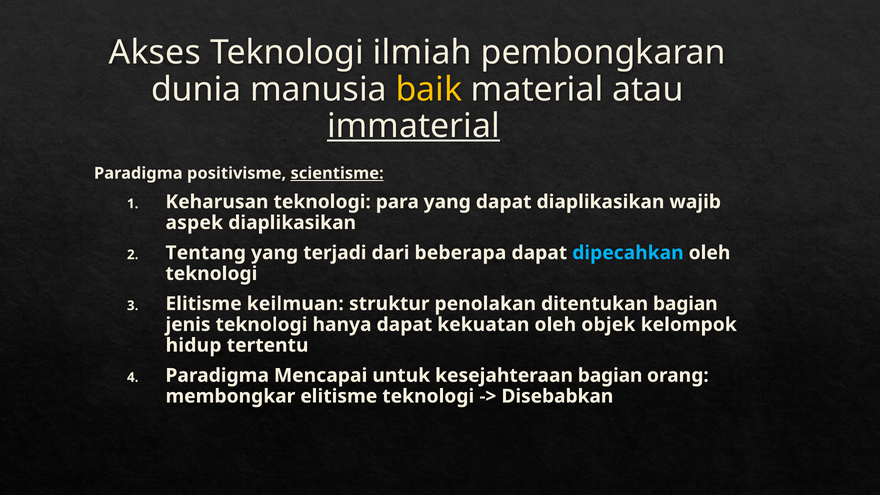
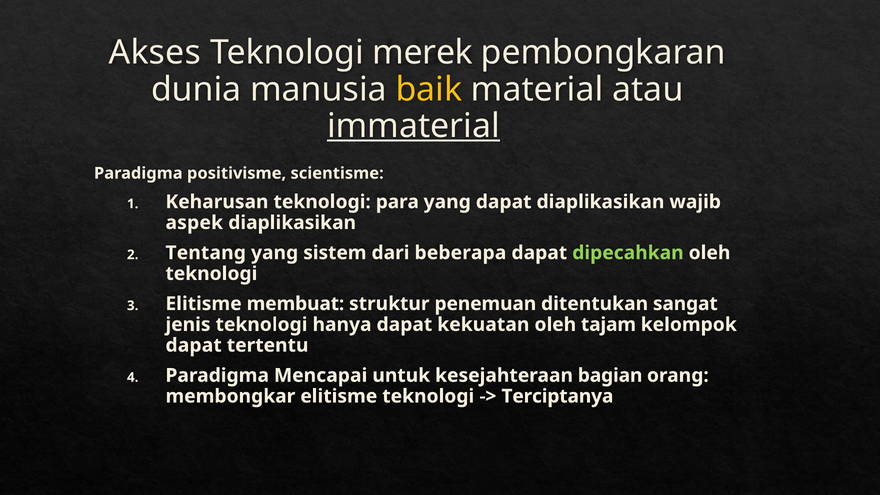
ilmiah: ilmiah -> merek
scientisme underline: present -> none
terjadi: terjadi -> sistem
dipecahkan colour: light blue -> light green
keilmuan: keilmuan -> membuat
penolakan: penolakan -> penemuan
ditentukan bagian: bagian -> sangat
objek: objek -> tajam
hidup at (194, 345): hidup -> dapat
Disebabkan: Disebabkan -> Terciptanya
